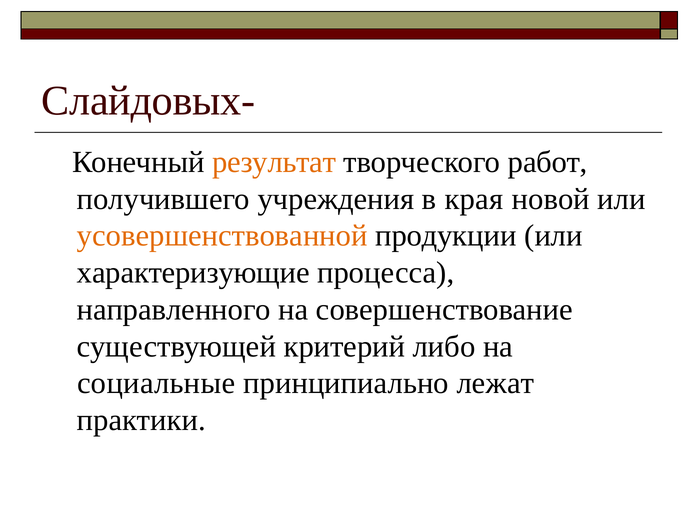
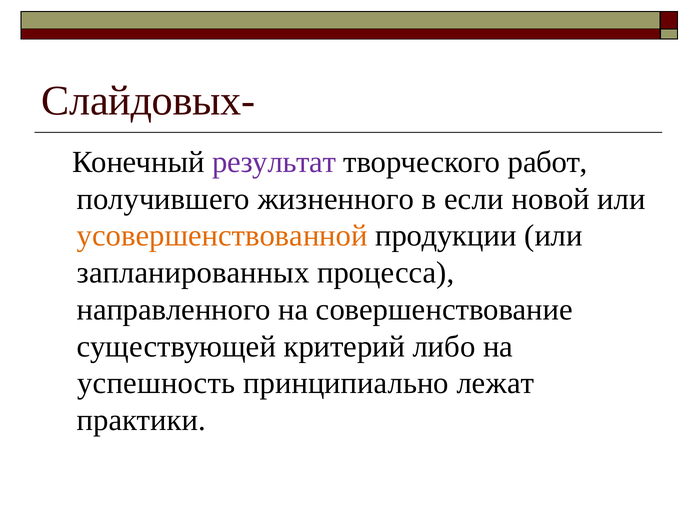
результат colour: orange -> purple
учреждения: учреждения -> жизненного
края: края -> если
характеризующие: характеризующие -> запланированных
социальные: социальные -> успешность
